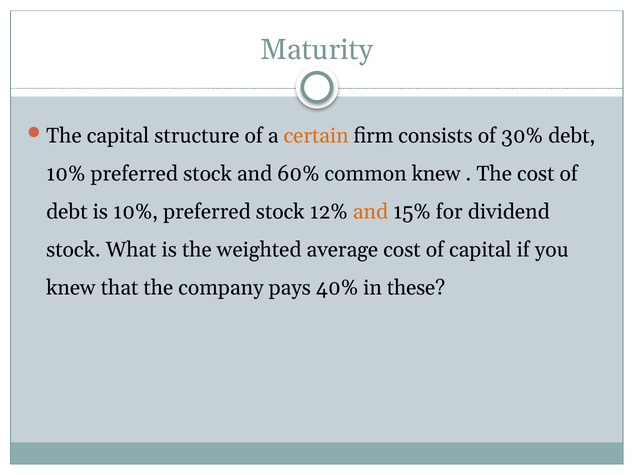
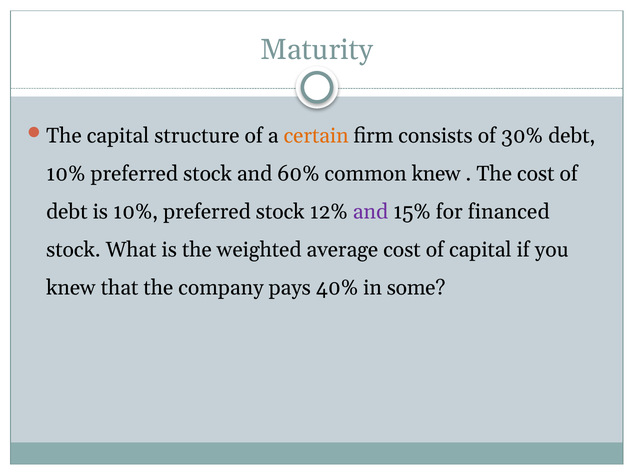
and at (371, 212) colour: orange -> purple
dividend: dividend -> financed
these: these -> some
